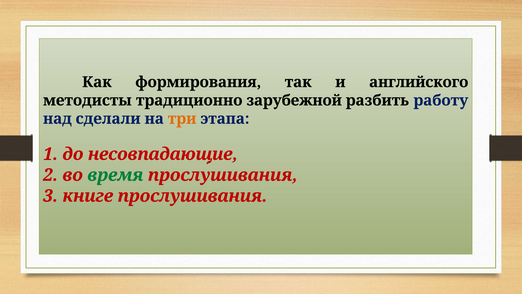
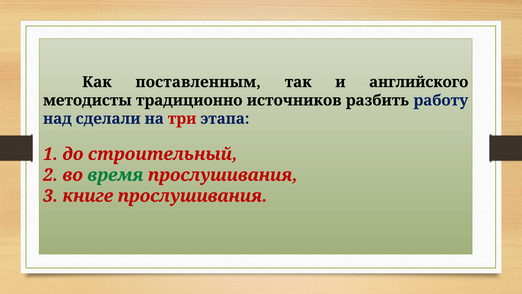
формирования: формирования -> поставленным
зарубежной: зарубежной -> источников
три colour: orange -> red
несовпадающие: несовпадающие -> строительный
